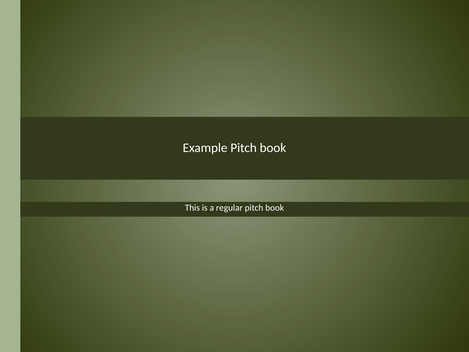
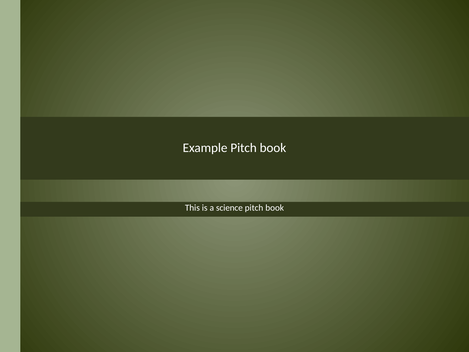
regular: regular -> science
